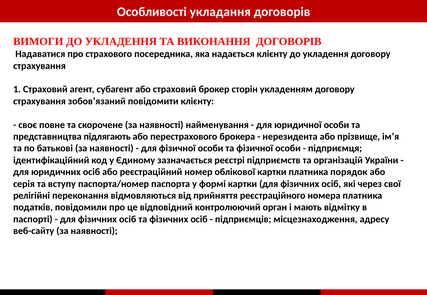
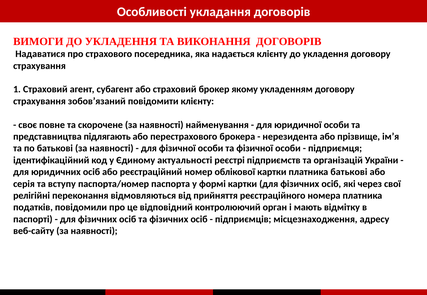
сторін: сторін -> якому
зазначається: зазначається -> актуальності
платника порядок: порядок -> батькові
